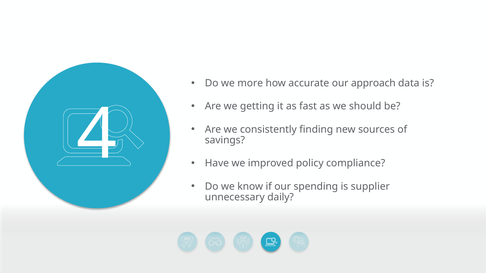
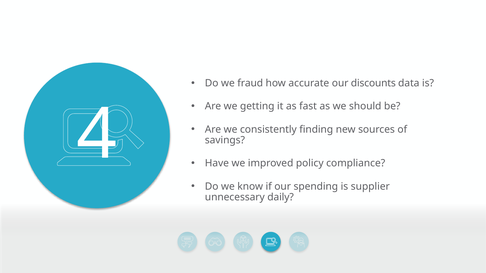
more: more -> fraud
approach: approach -> discounts
